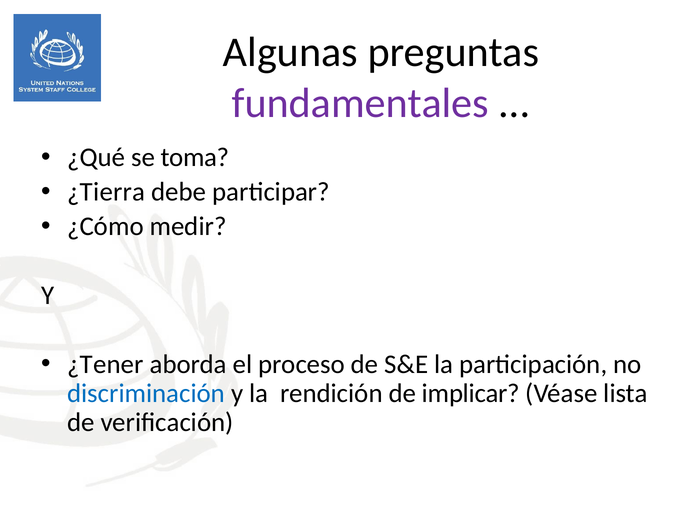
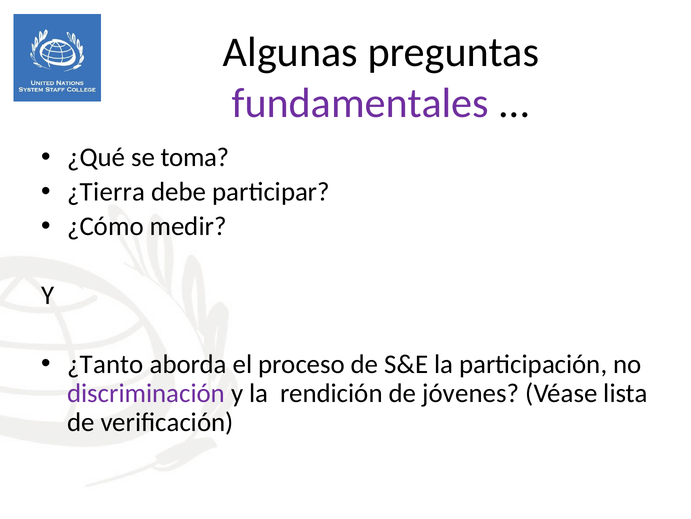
¿Tener: ¿Tener -> ¿Tanto
discriminación colour: blue -> purple
implicar: implicar -> jóvenes
